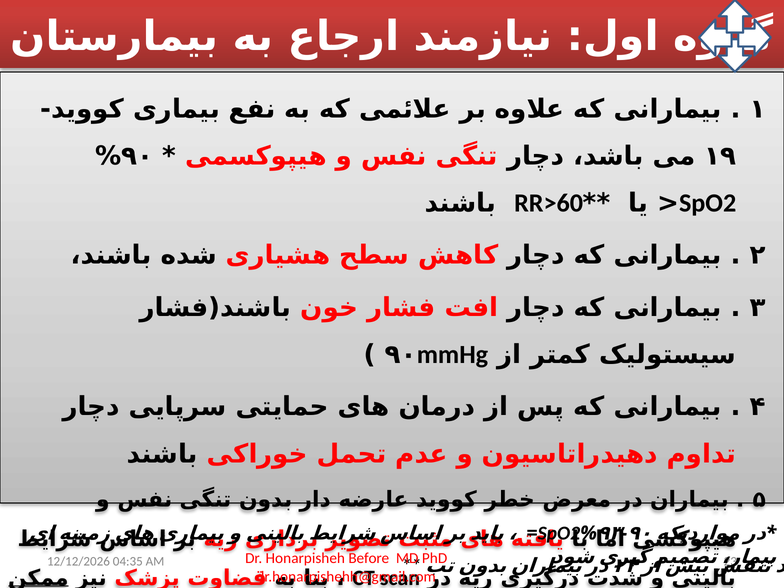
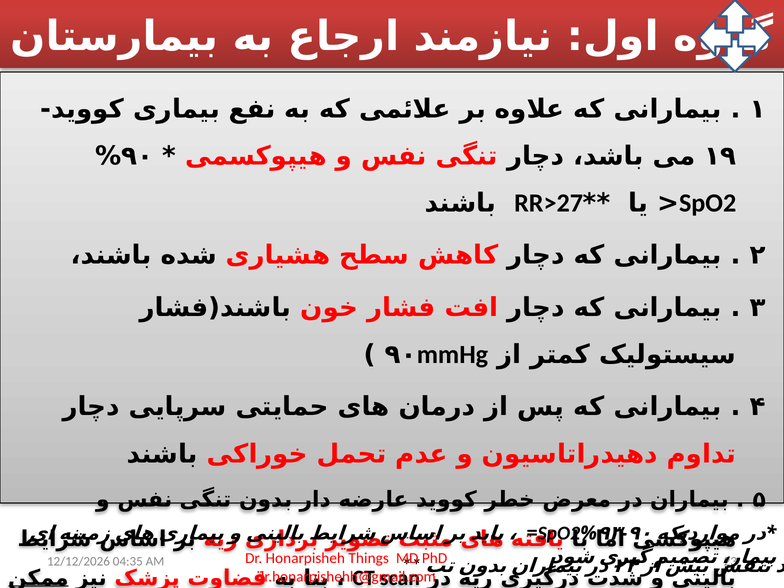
RR>60: RR>60 -> RR>27
Before: Before -> Things
